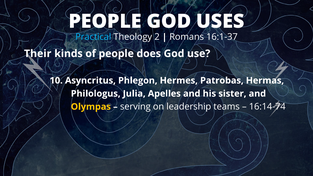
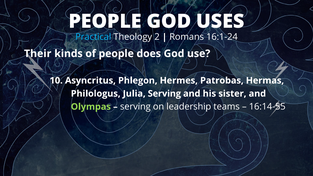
16:1-37: 16:1-37 -> 16:1-24
Julia Apelles: Apelles -> Serving
Olympas colour: yellow -> light green
16:14-74: 16:14-74 -> 16:14-55
